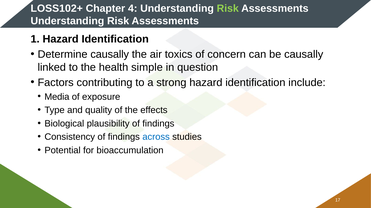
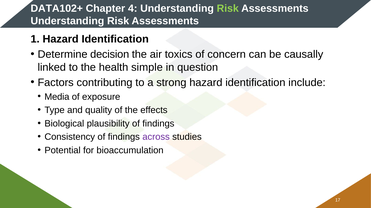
LOSS102+: LOSS102+ -> DATA102+
Determine causally: causally -> decision
across colour: blue -> purple
